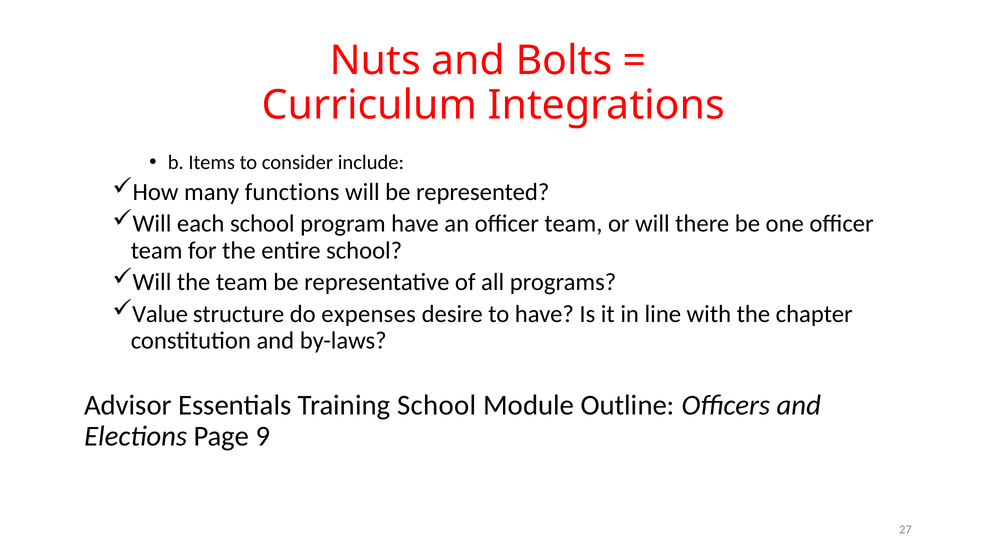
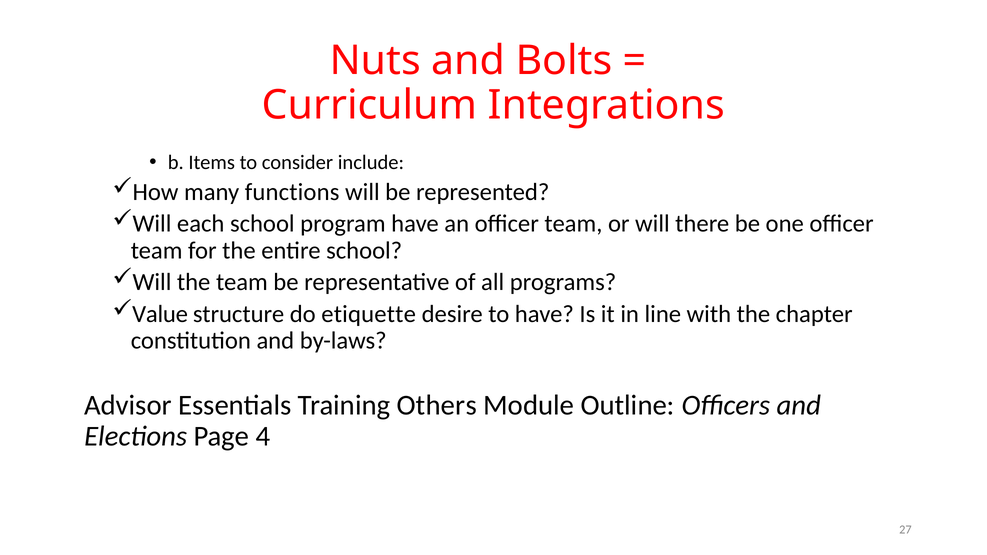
expenses: expenses -> etiquette
Training School: School -> Others
9: 9 -> 4
